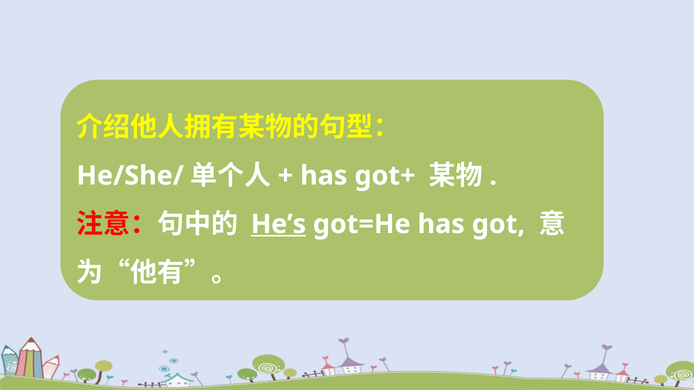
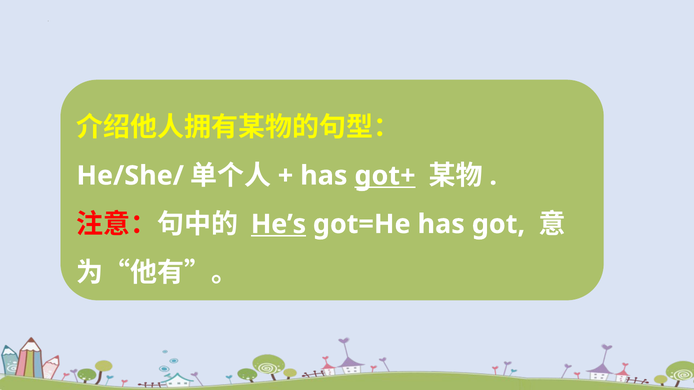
got+ underline: none -> present
